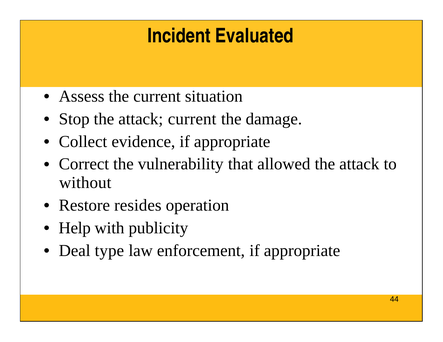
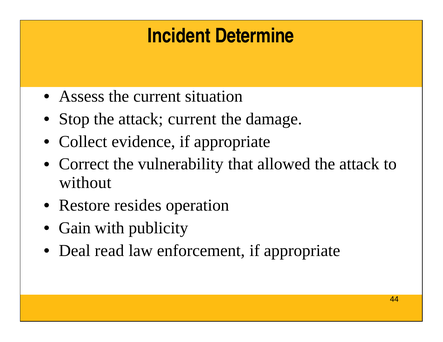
Evaluated: Evaluated -> Determine
Help: Help -> Gain
type: type -> read
